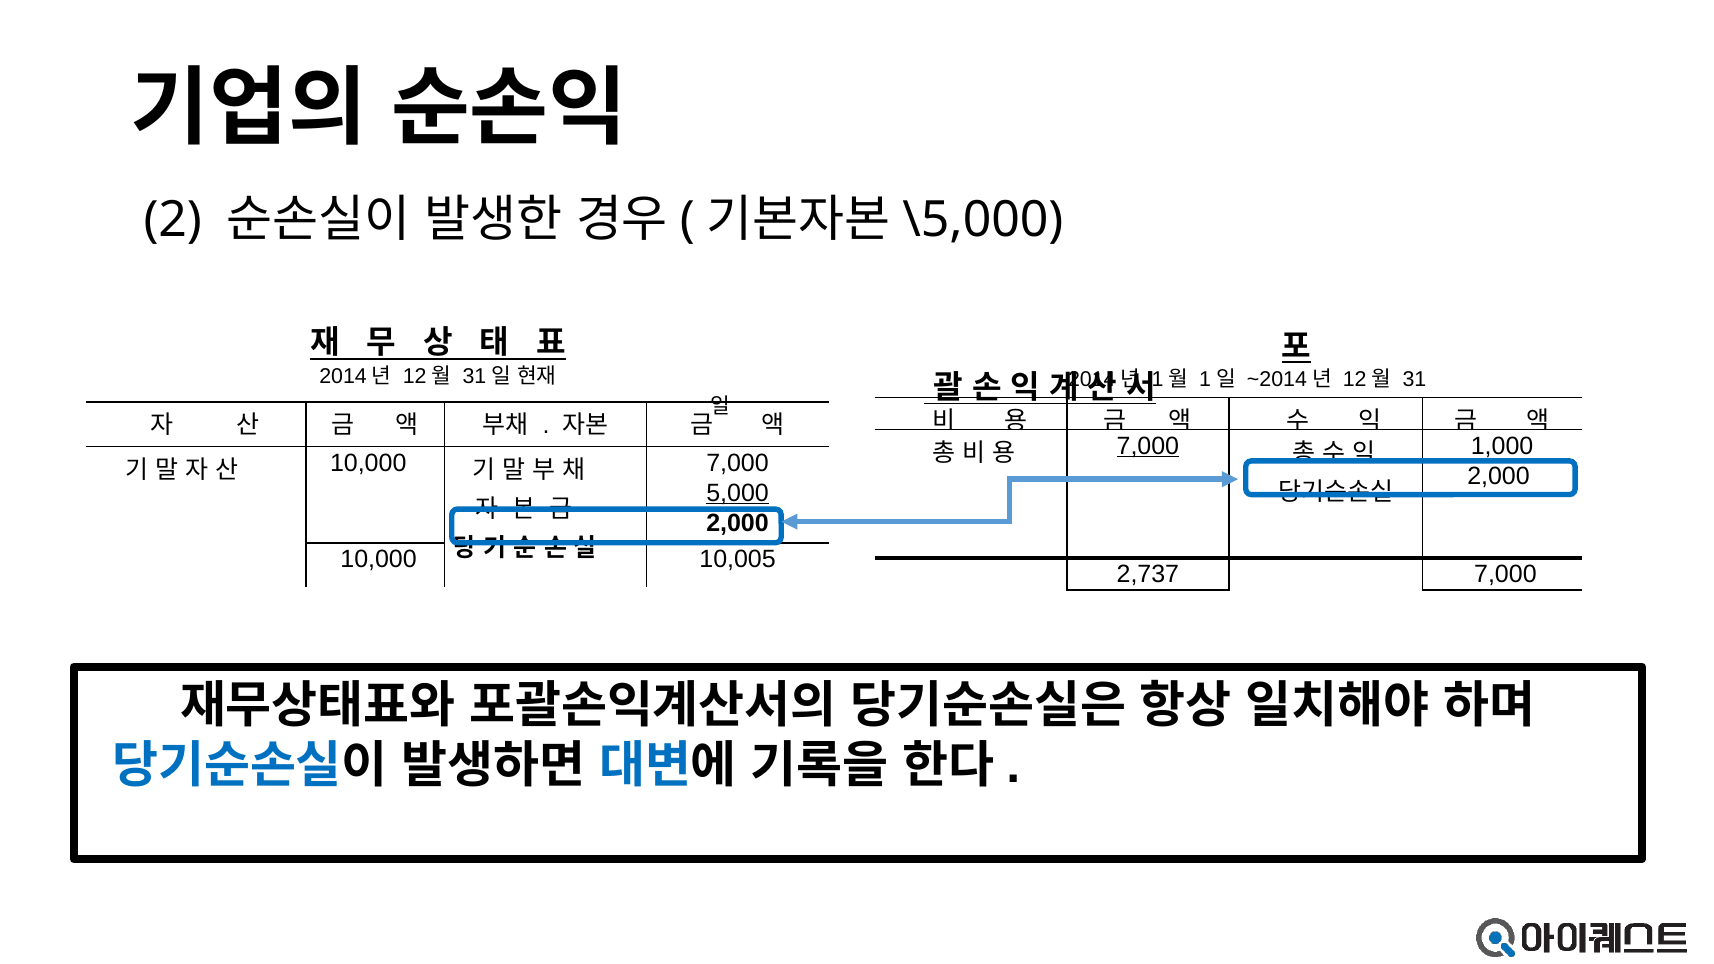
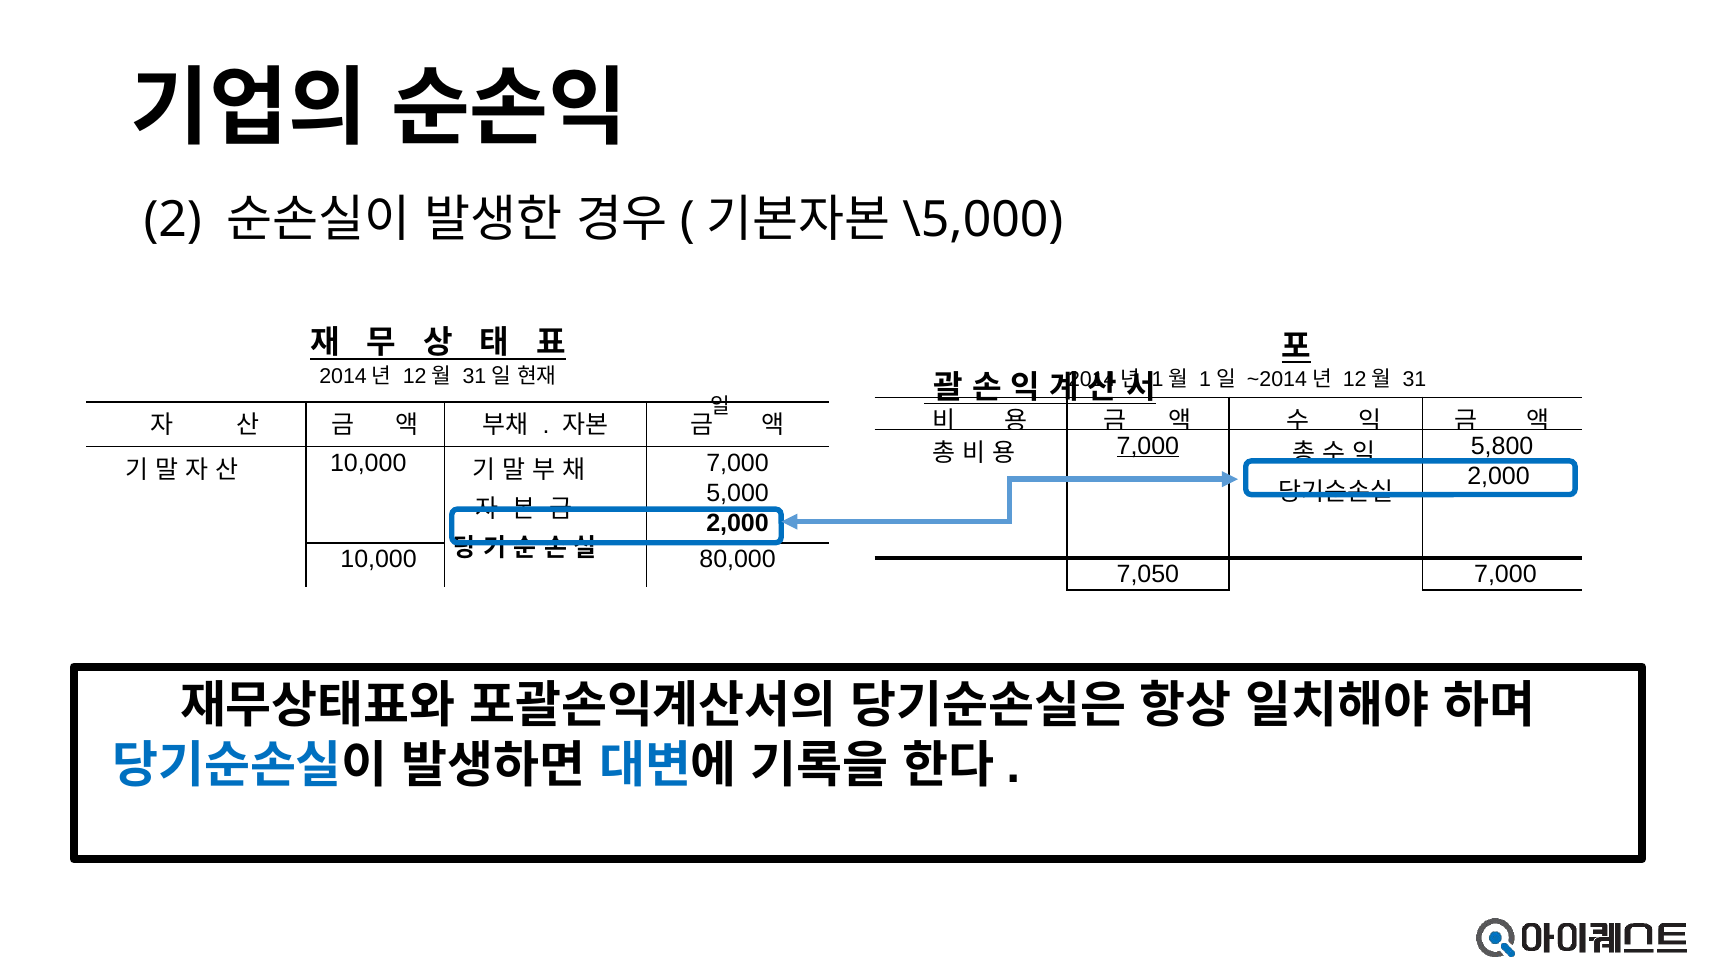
1,000: 1,000 -> 5,800
5,000 underline: present -> none
10,005: 10,005 -> 80,000
2,737: 2,737 -> 7,050
